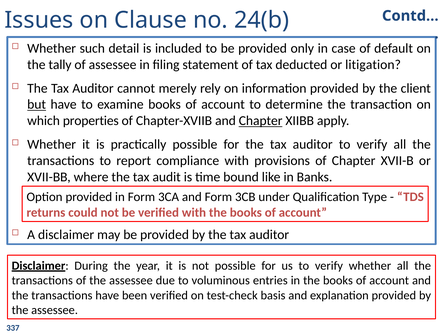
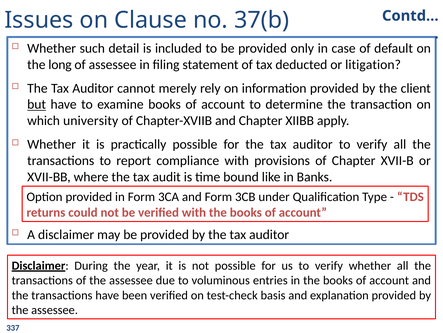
24(b: 24(b -> 37(b
tally: tally -> long
properties: properties -> university
Chapter at (261, 120) underline: present -> none
